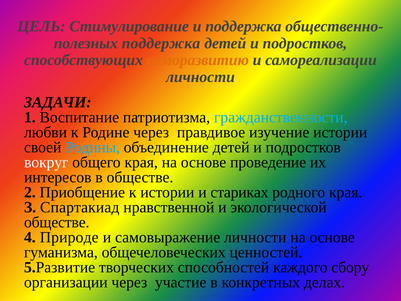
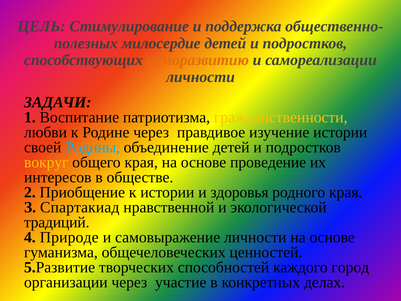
поддержка at (161, 43): поддержка -> милосердие
гражданственности colour: light blue -> yellow
вокруг colour: white -> yellow
стариках: стариках -> здоровья
обществе at (57, 222): обществе -> традиций
сбору: сбору -> город
